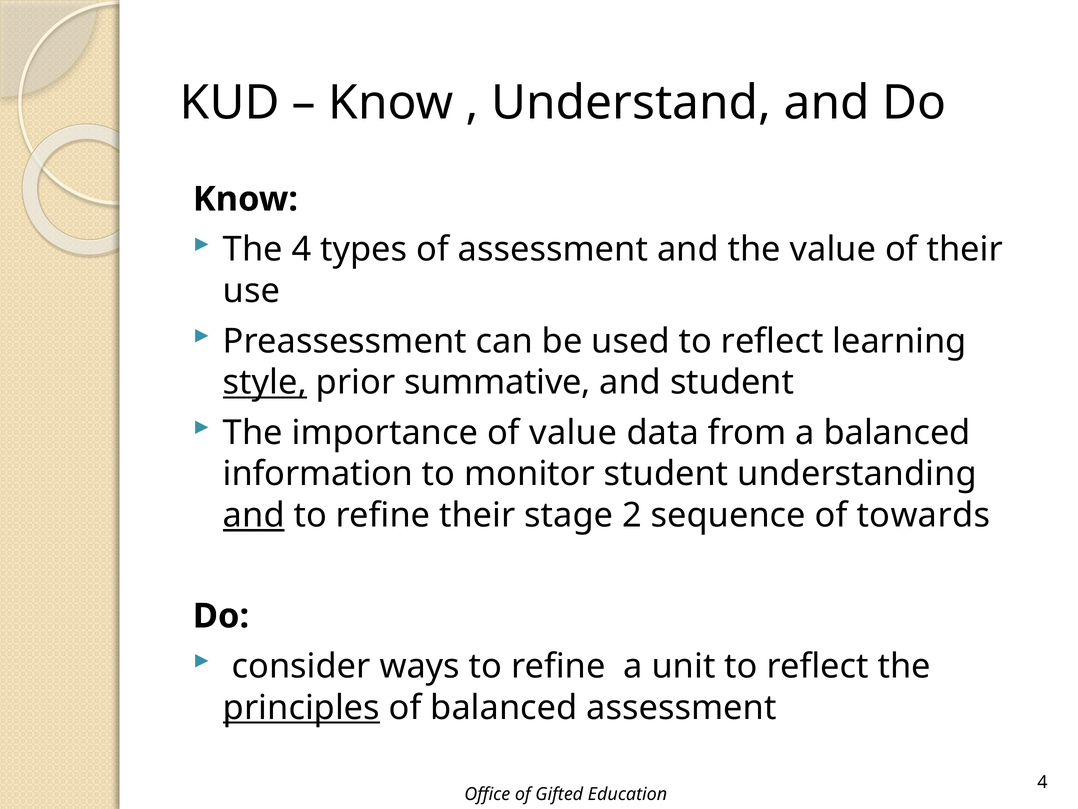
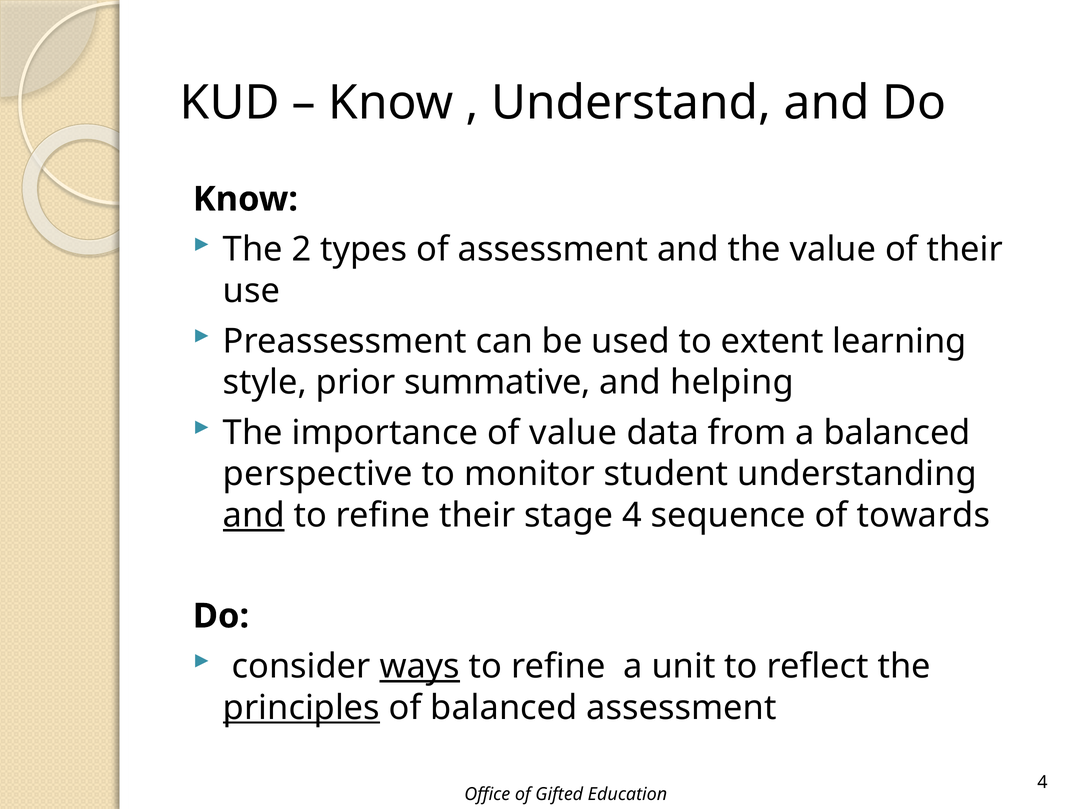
The 4: 4 -> 2
used to reflect: reflect -> extent
style underline: present -> none
and student: student -> helping
information: information -> perspective
stage 2: 2 -> 4
ways underline: none -> present
